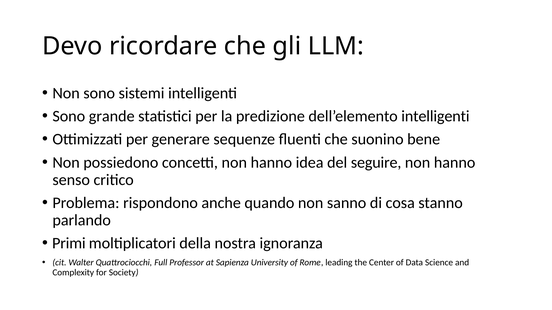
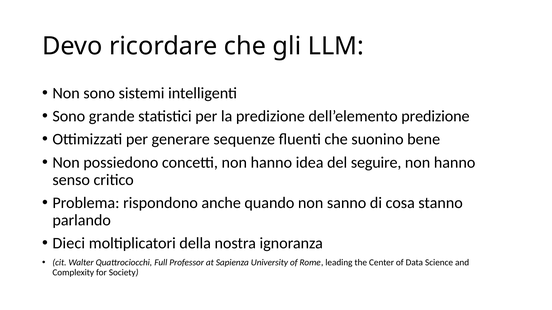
dell’elemento intelligenti: intelligenti -> predizione
Primi: Primi -> Dieci
